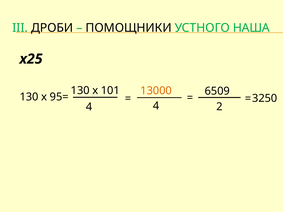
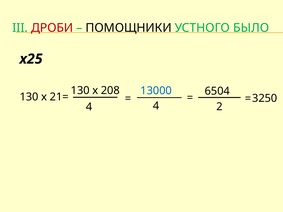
ДРОБИ colour: black -> red
НАША: НАША -> БЫЛО
101: 101 -> 208
13000 colour: orange -> blue
6509: 6509 -> 6504
95=: 95= -> 21=
